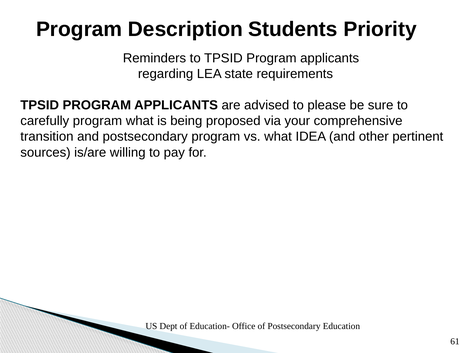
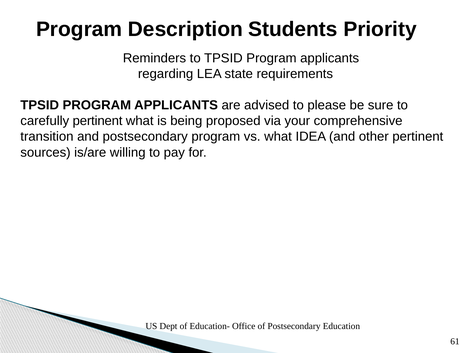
carefully program: program -> pertinent
